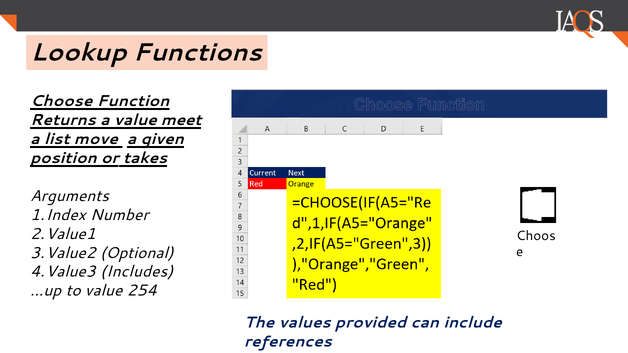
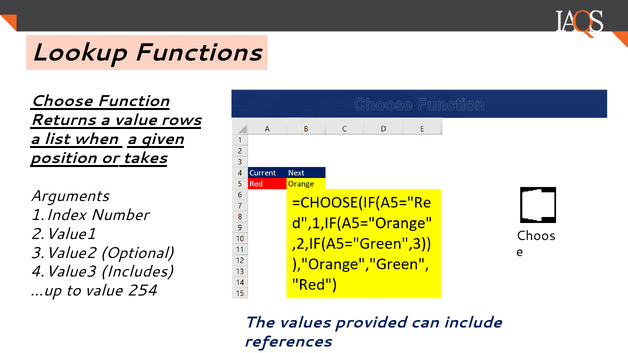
meet: meet -> rows
move: move -> when
